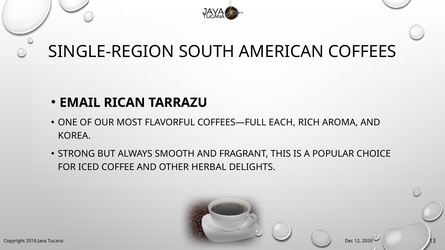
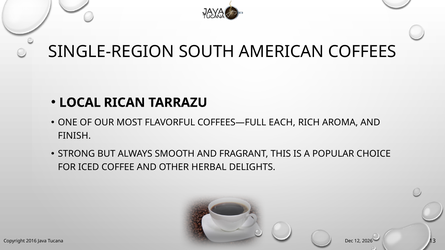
EMAIL: EMAIL -> LOCAL
KOREA: KOREA -> FINISH
